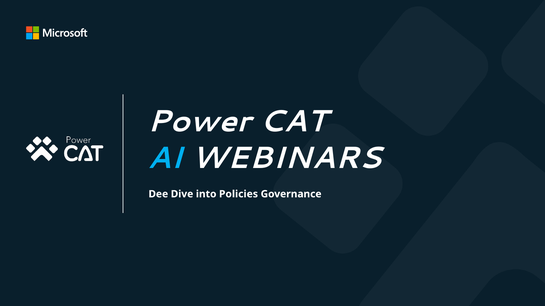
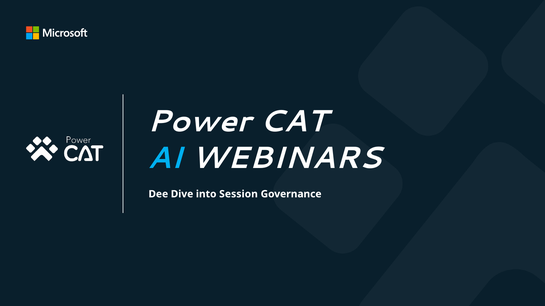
Policies: Policies -> Session
